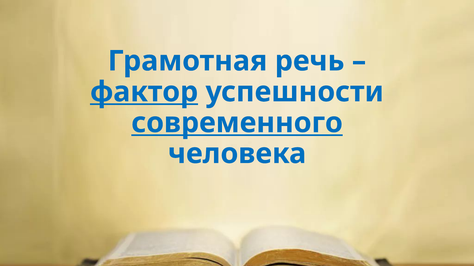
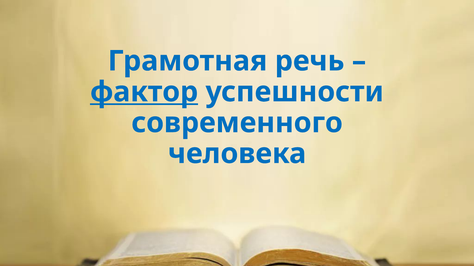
современного underline: present -> none
